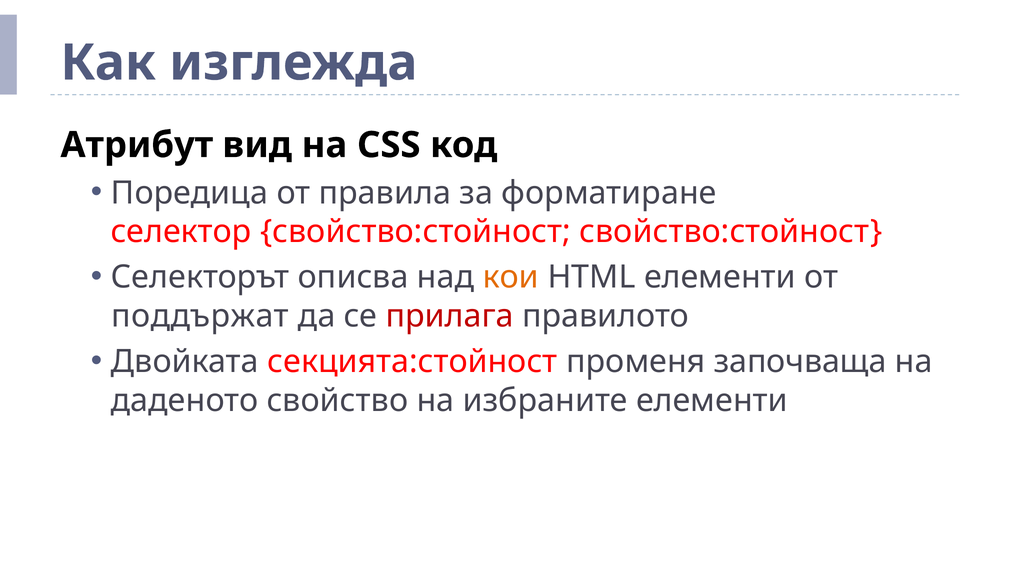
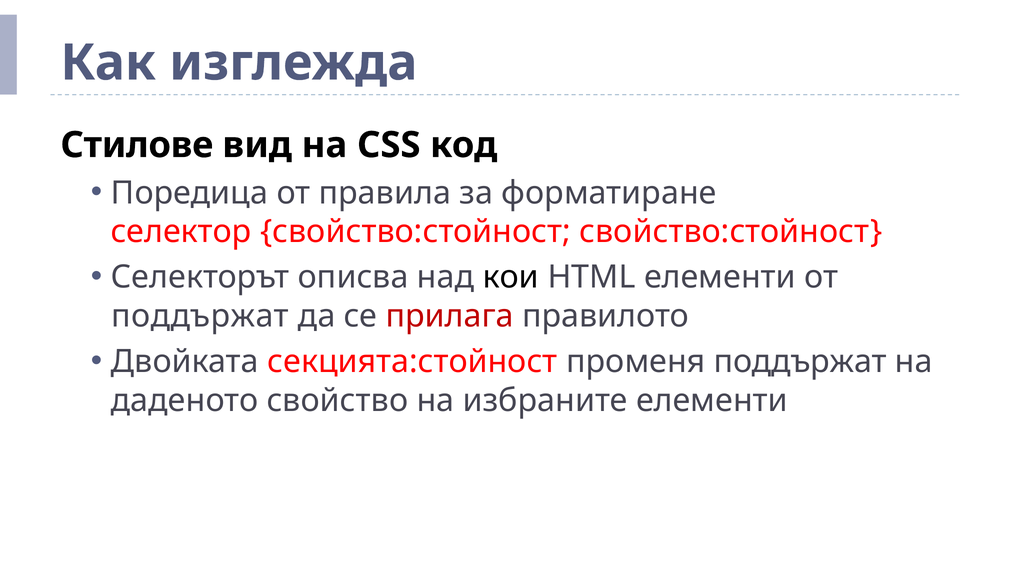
Атрибут: Атрибут -> Стилове
кои colour: orange -> black
променя започваща: започваща -> поддържат
